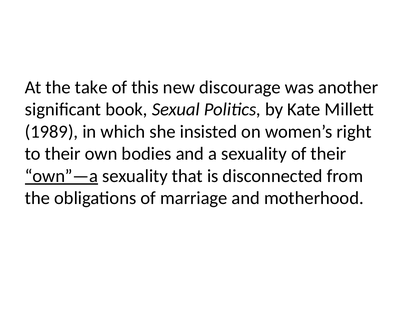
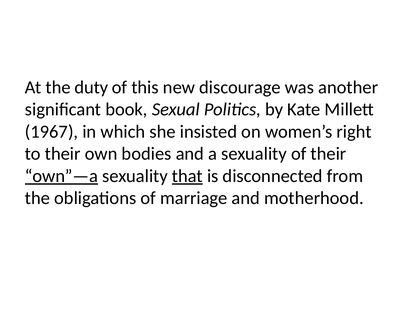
take: take -> duty
1989: 1989 -> 1967
that underline: none -> present
